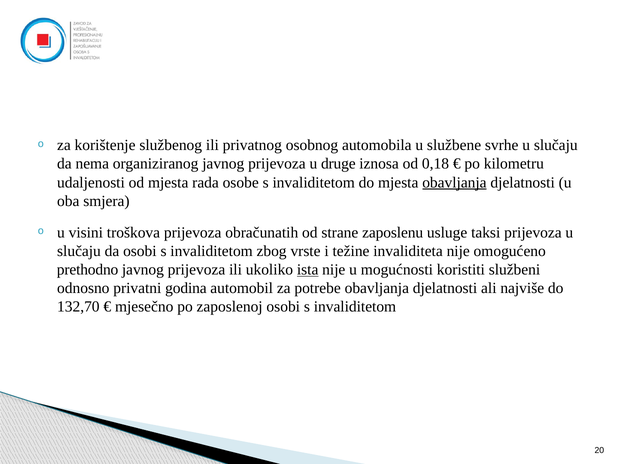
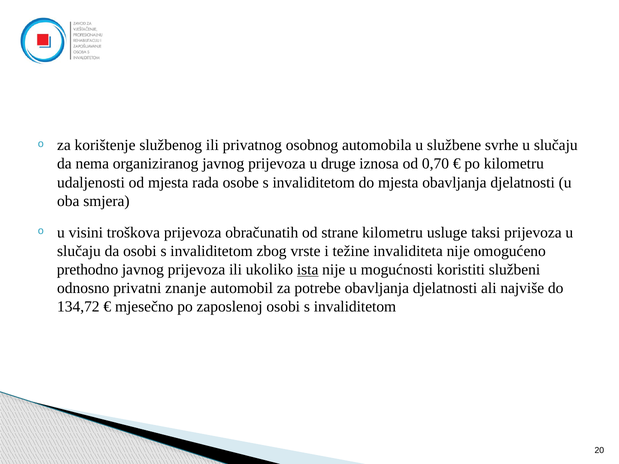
0,18: 0,18 -> 0,70
obavljanja at (454, 183) underline: present -> none
strane zaposlenu: zaposlenu -> kilometru
godina: godina -> znanje
132,70: 132,70 -> 134,72
